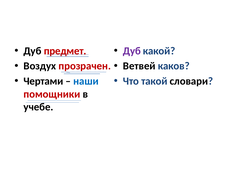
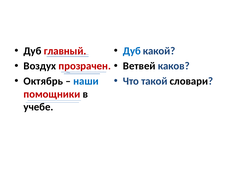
предмет: предмет -> главный
Дуб at (132, 51) colour: purple -> blue
Чертами: Чертами -> Октябрь
